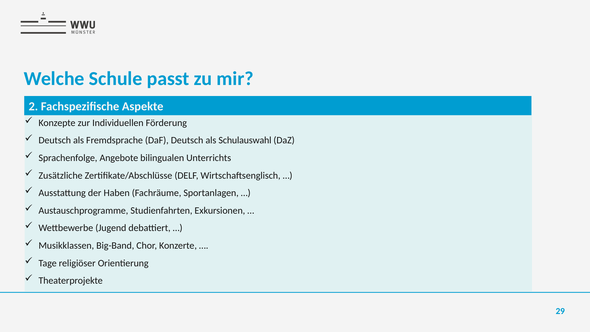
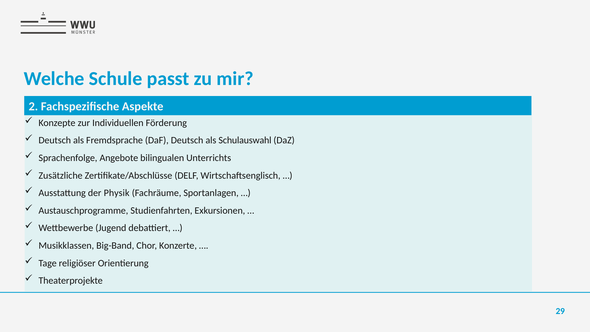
Haben: Haben -> Physik
